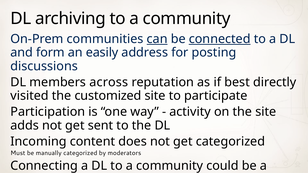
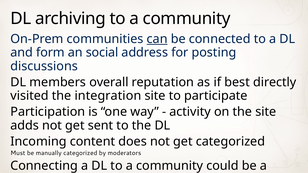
connected underline: present -> none
easily: easily -> social
across: across -> overall
customized: customized -> integration
